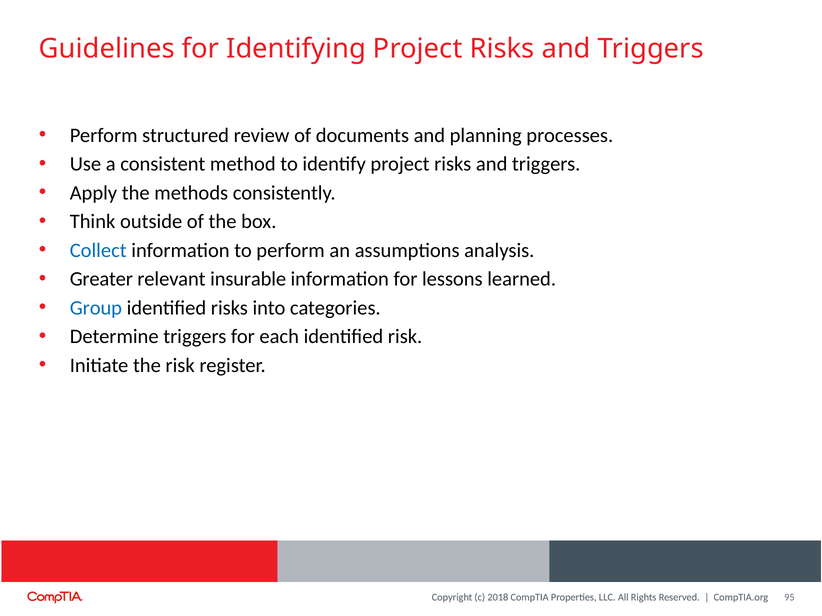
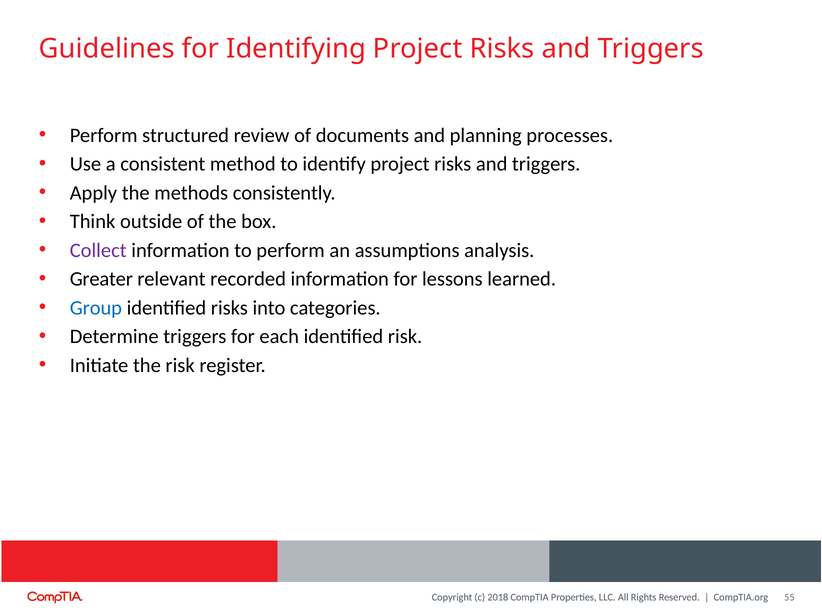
Collect colour: blue -> purple
insurable: insurable -> recorded
95: 95 -> 55
